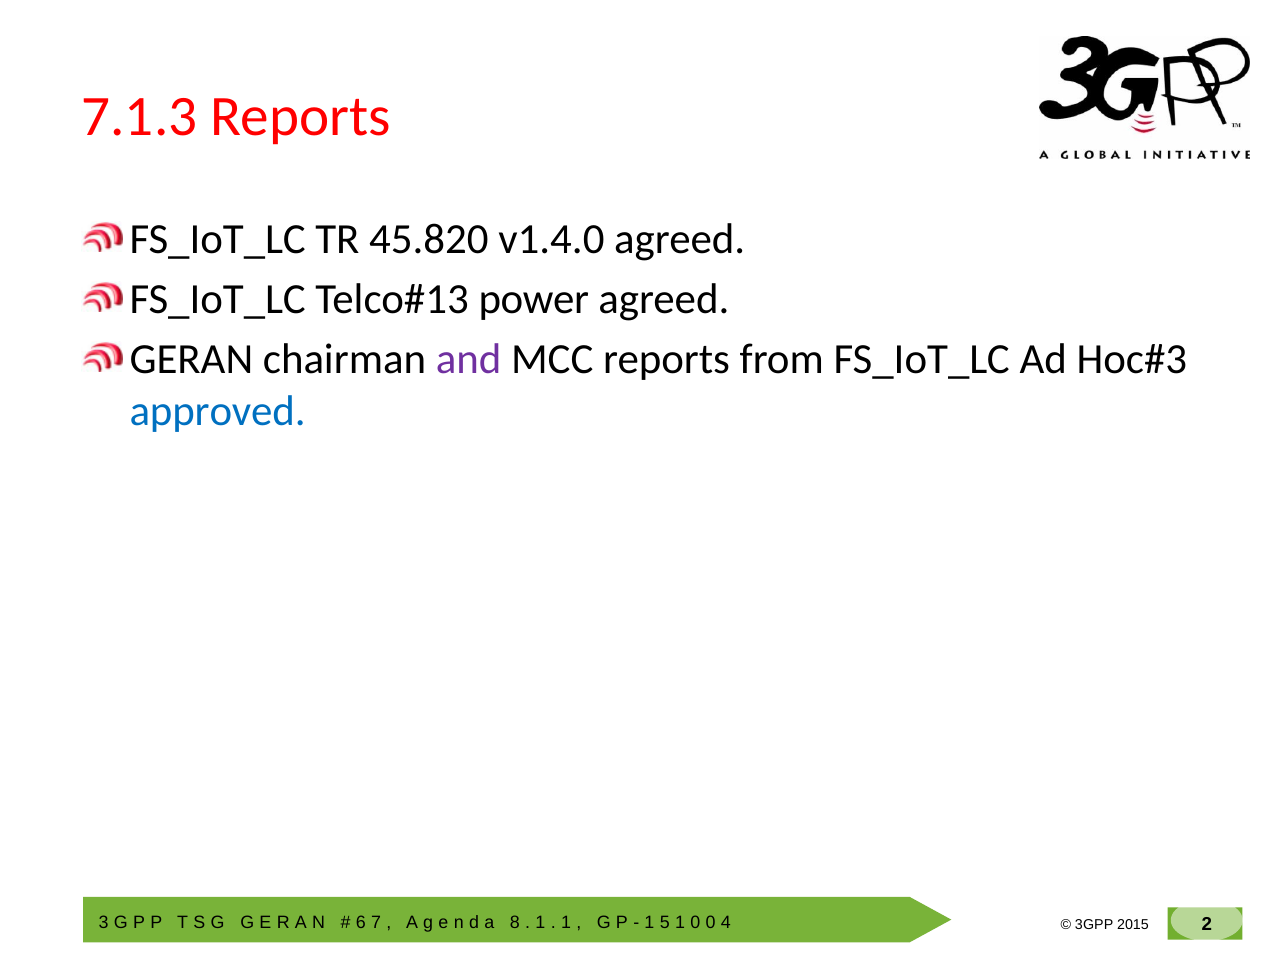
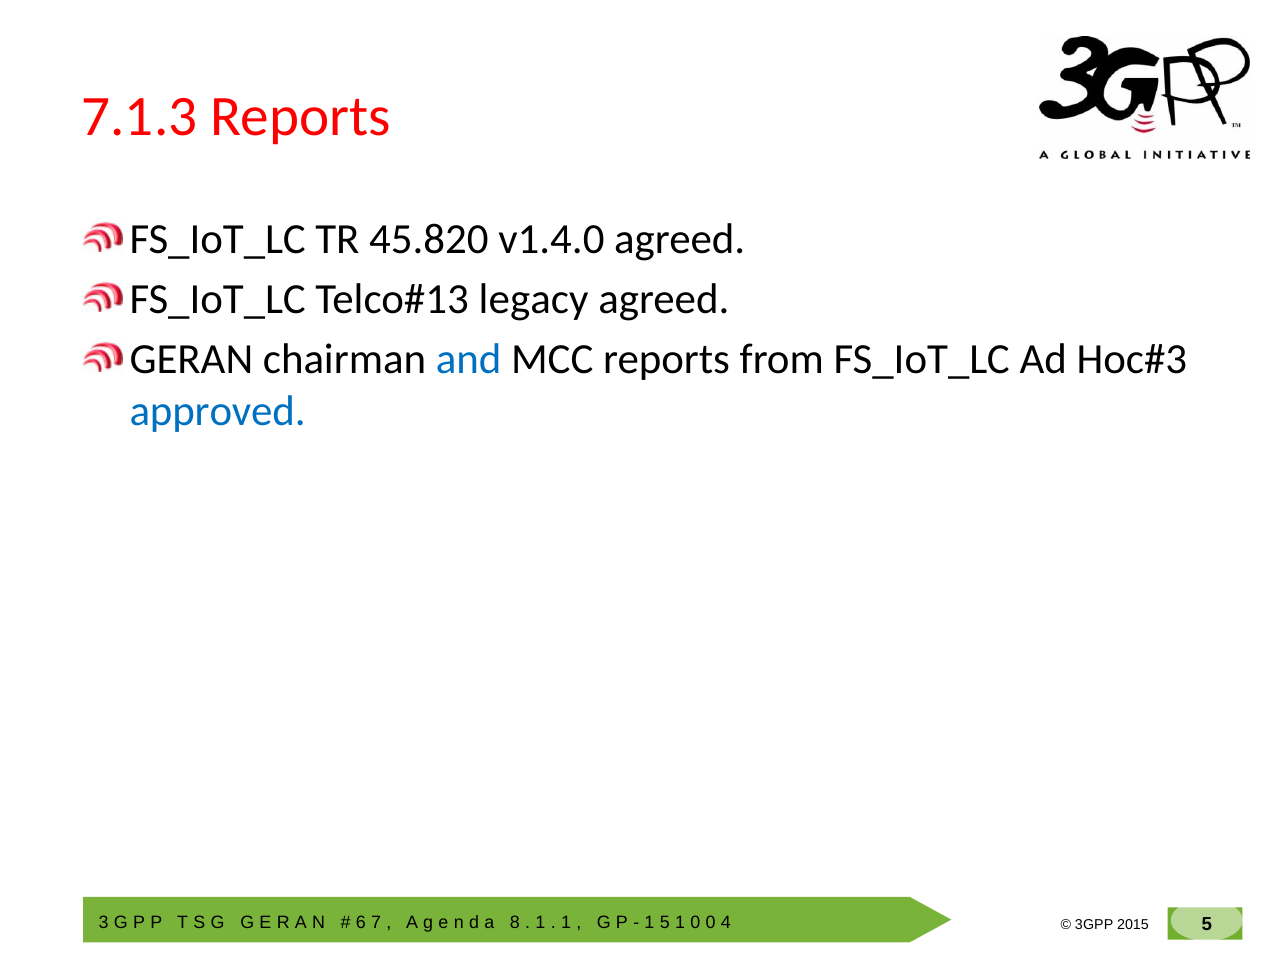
power: power -> legacy
and colour: purple -> blue
2 at (1207, 925): 2 -> 5
